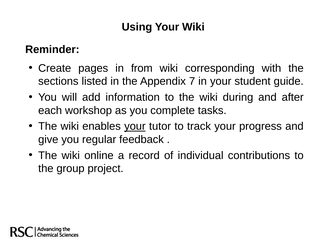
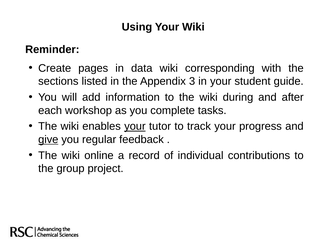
from: from -> data
7: 7 -> 3
give underline: none -> present
